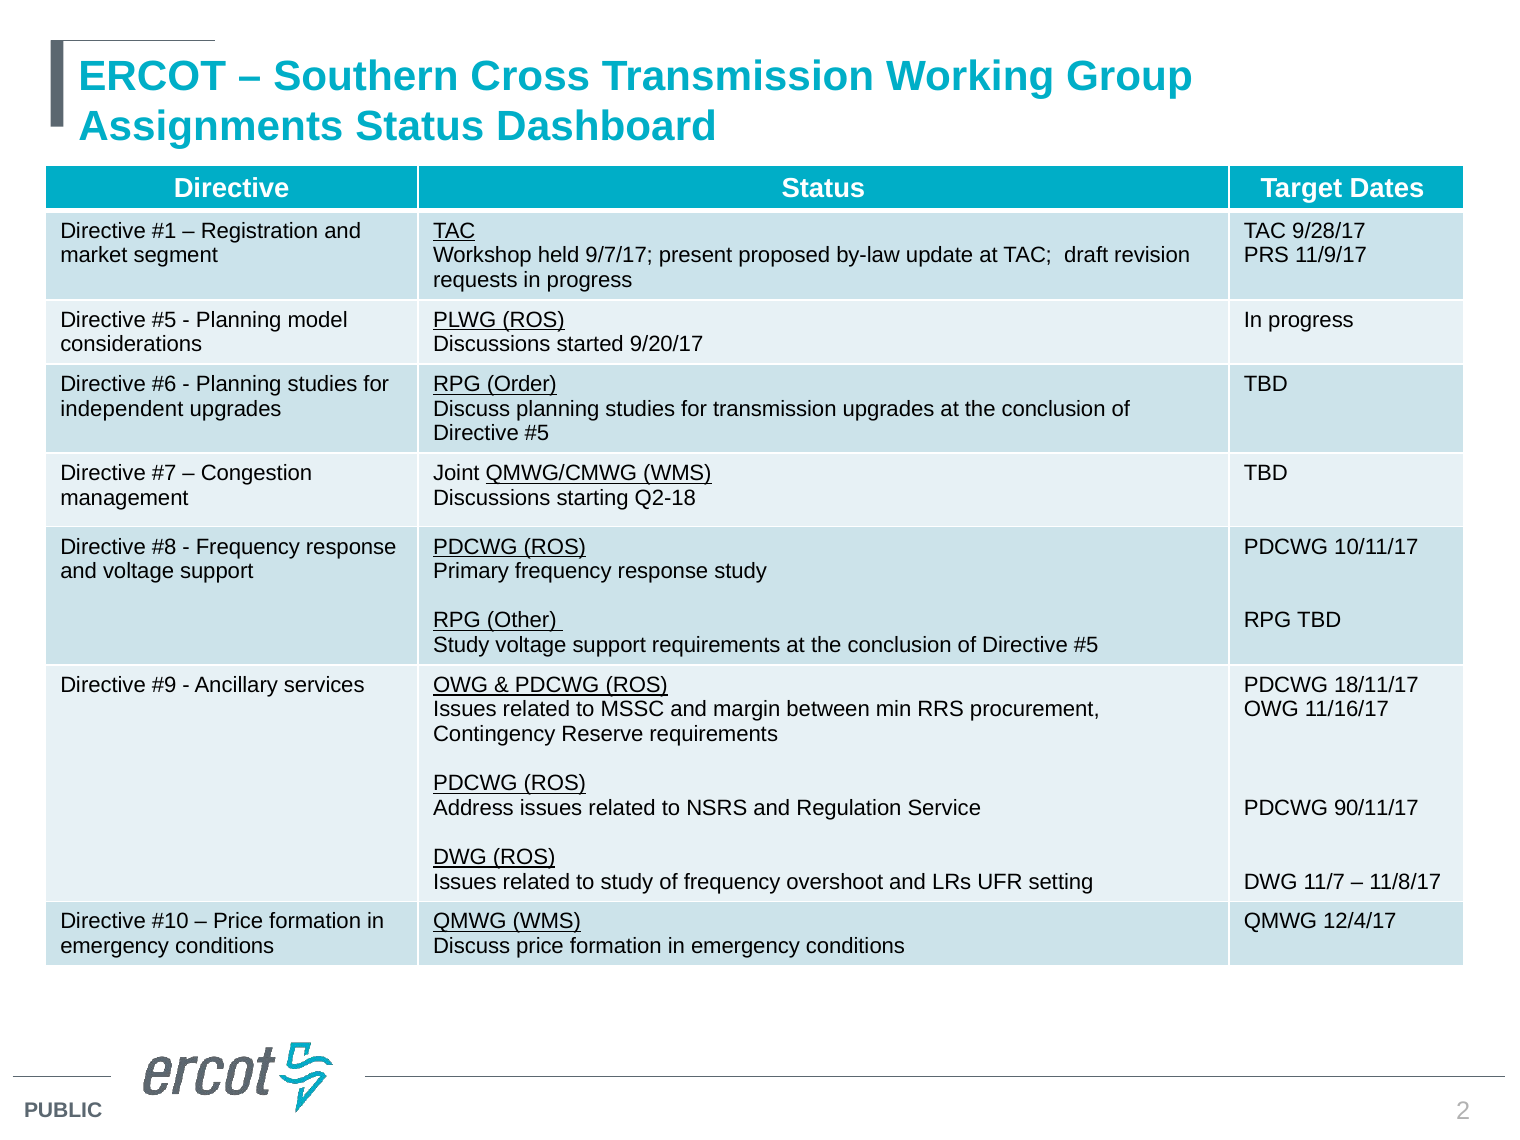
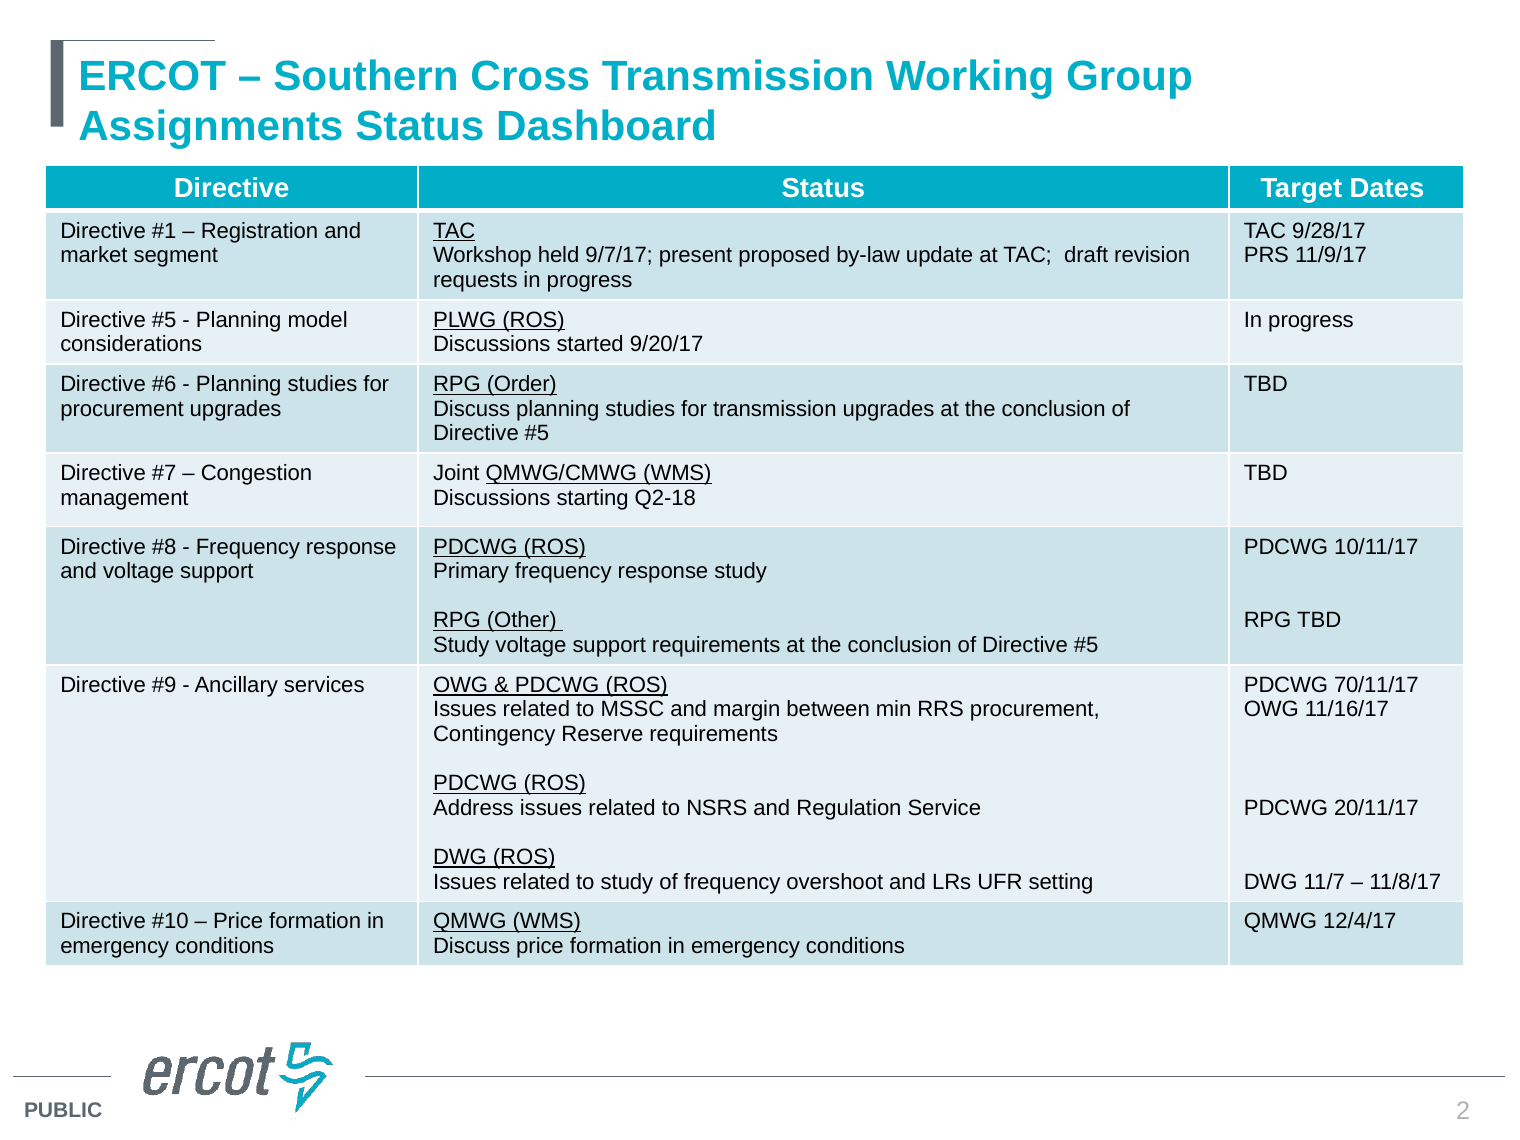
independent at (122, 409): independent -> procurement
18/11/17: 18/11/17 -> 70/11/17
90/11/17: 90/11/17 -> 20/11/17
